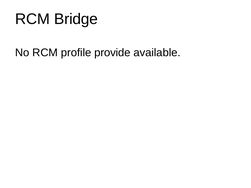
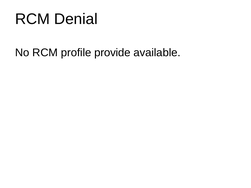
Bridge: Bridge -> Denial
